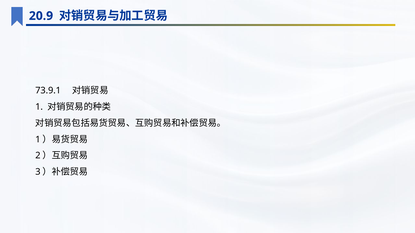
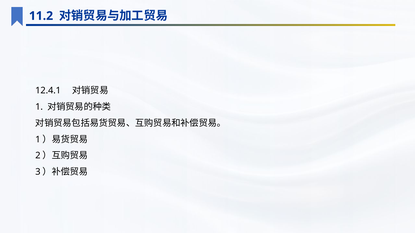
20.9: 20.9 -> 11.2
73.9.1: 73.9.1 -> 12.4.1
